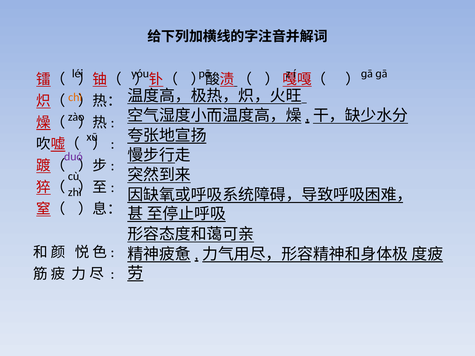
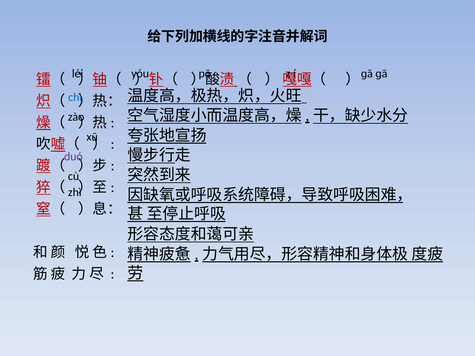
chì colour: orange -> blue
